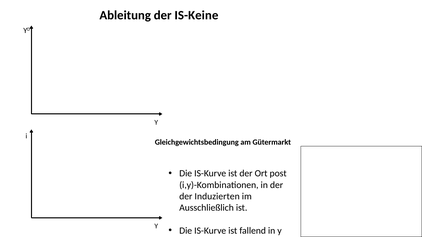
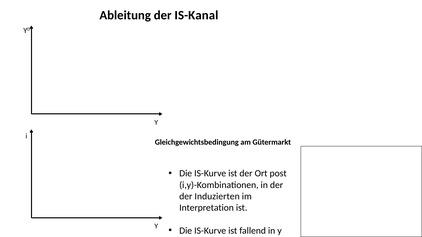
IS-Keine: IS-Keine -> IS-Kanal
Ausschließlich: Ausschließlich -> Interpretation
